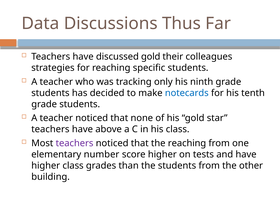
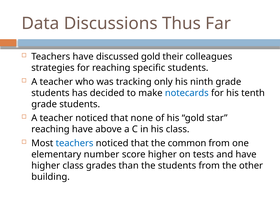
teachers at (50, 129): teachers -> reaching
teachers at (75, 143) colour: purple -> blue
the reaching: reaching -> common
